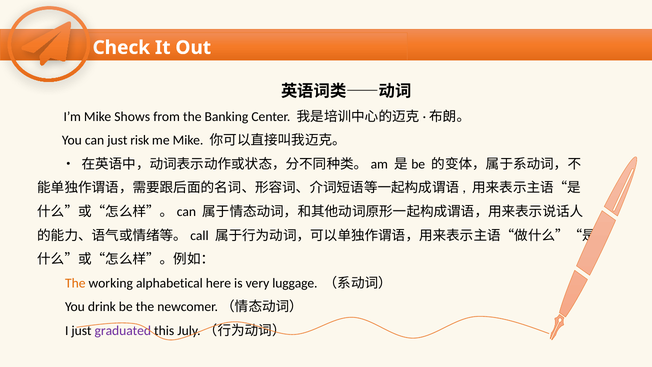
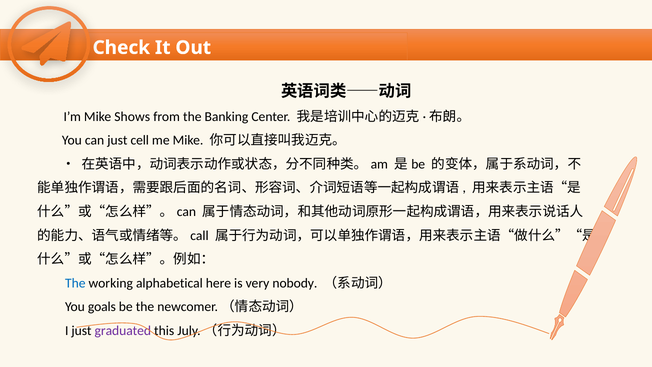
risk: risk -> cell
The at (75, 283) colour: orange -> blue
luggage: luggage -> nobody
drink: drink -> goals
